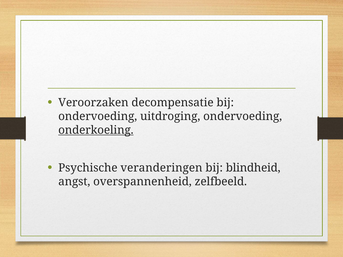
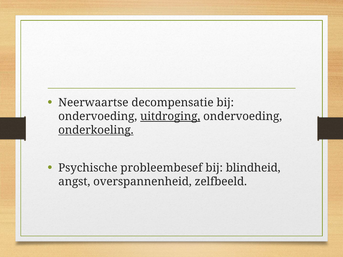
Veroorzaken: Veroorzaken -> Neerwaartse
uitdroging underline: none -> present
veranderingen: veranderingen -> probleembesef
